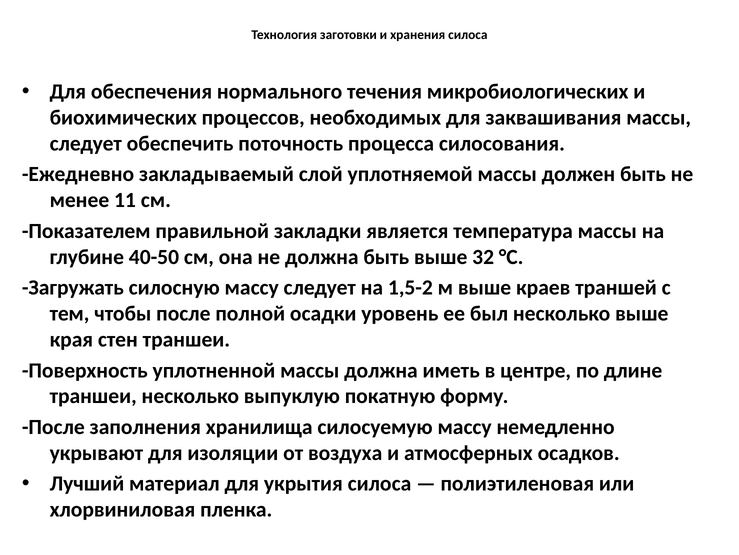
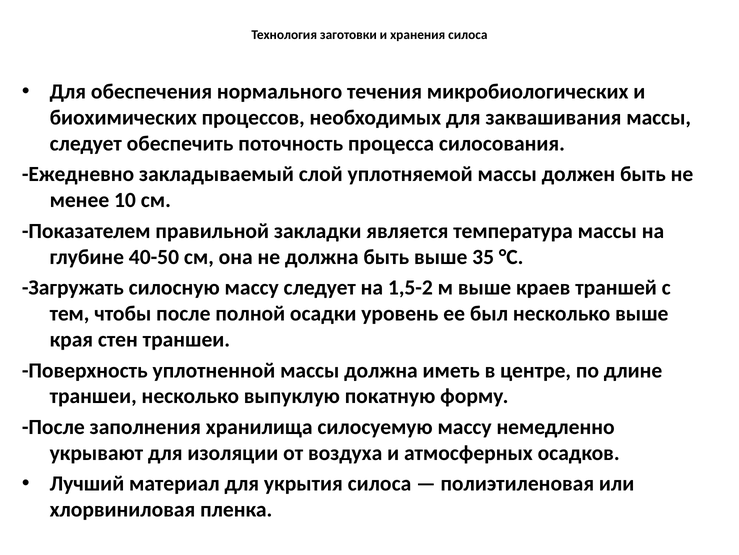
11: 11 -> 10
32: 32 -> 35
